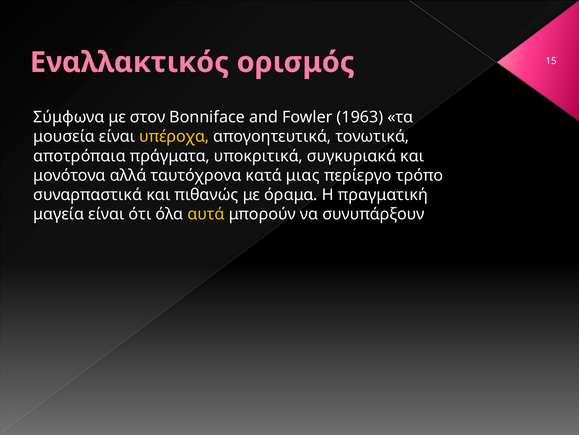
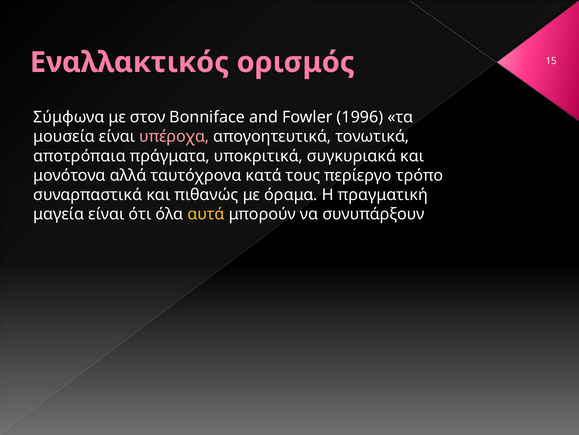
1963: 1963 -> 1996
υπέροχα colour: yellow -> pink
μιας: μιας -> τους
